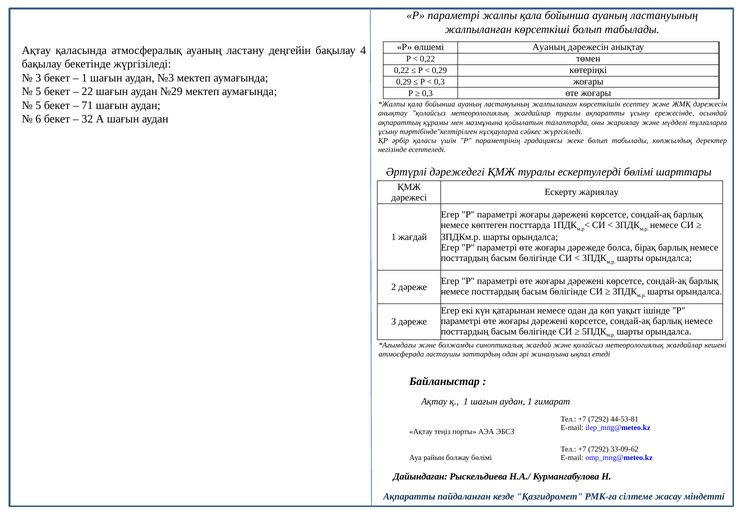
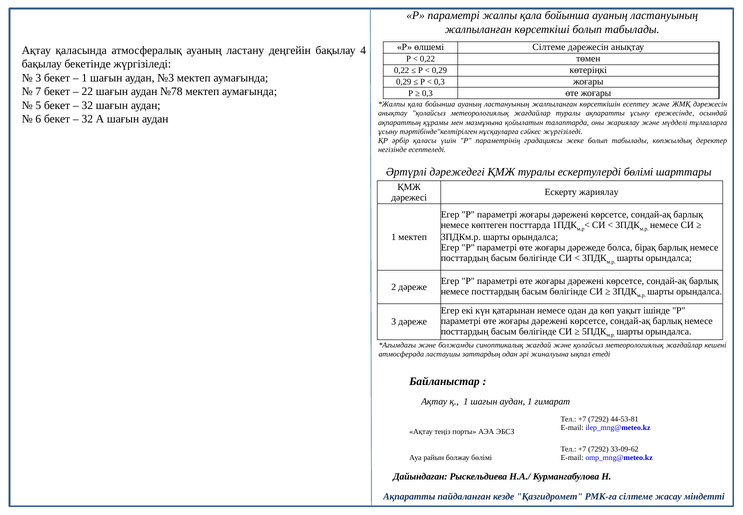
өлшемі Ауаның: Ауаның -> Сілтеме
5 at (38, 91): 5 -> 7
№29: №29 -> №78
71 at (87, 105): 71 -> 32
1 жағдай: жағдай -> мектеп
